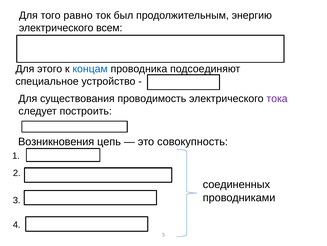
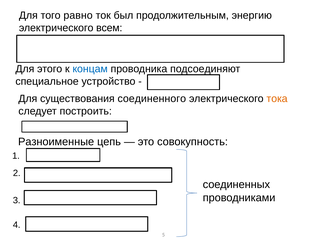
проводимость: проводимость -> соединенного
тока colour: purple -> orange
Возникновения: Возникновения -> Разноименные
